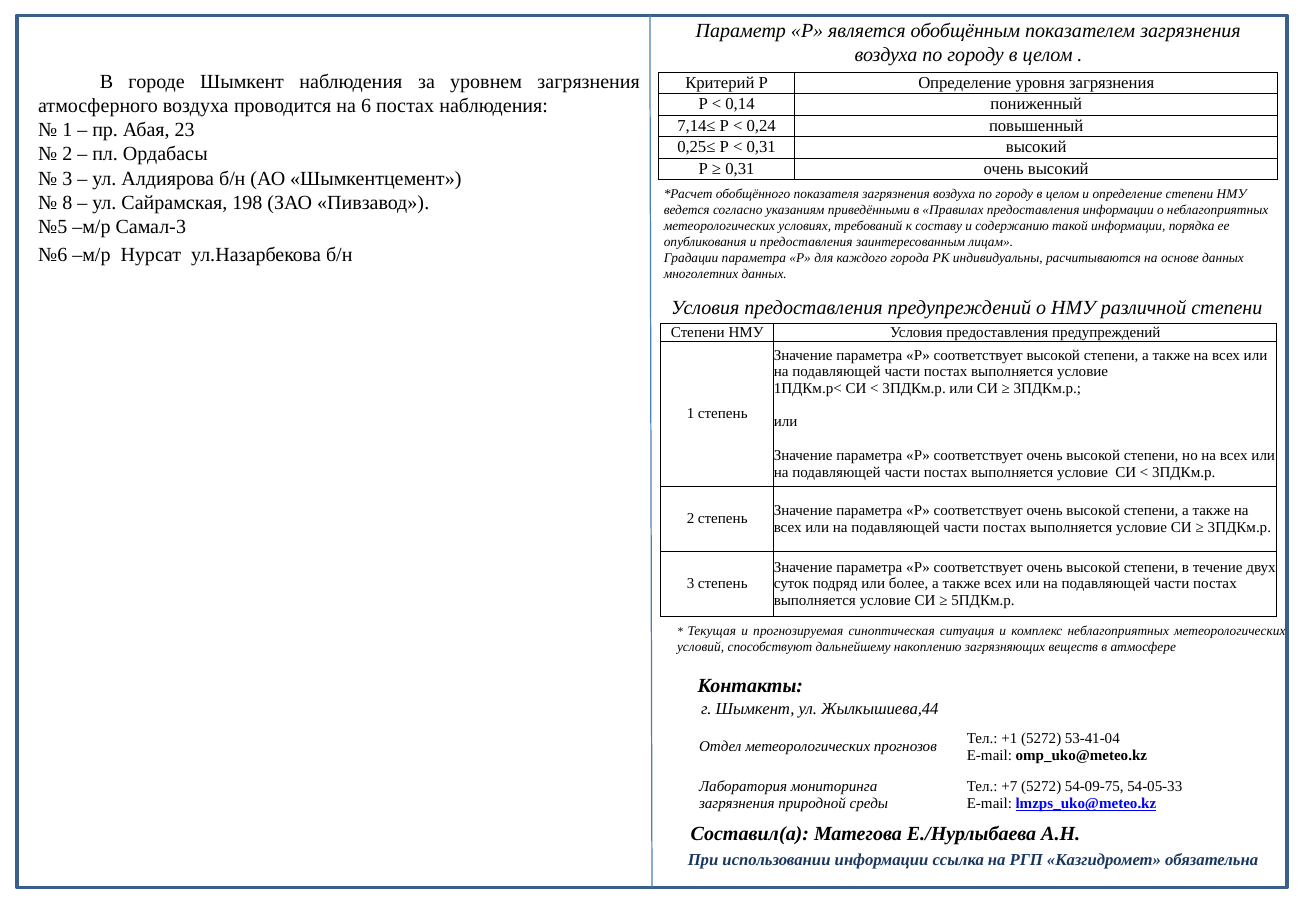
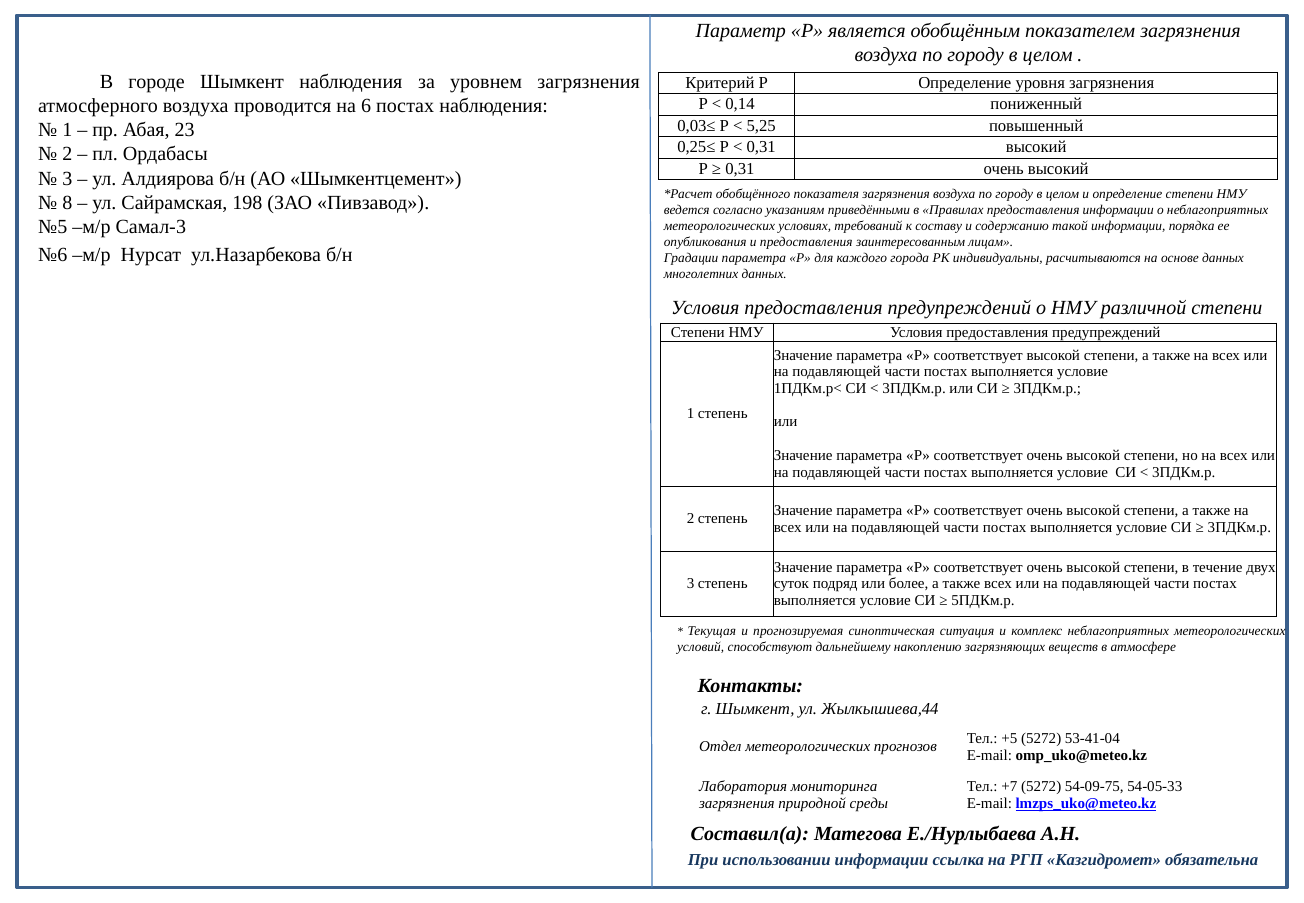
7,14≤: 7,14≤ -> 0,03≤
0,24: 0,24 -> 5,25
+1: +1 -> +5
